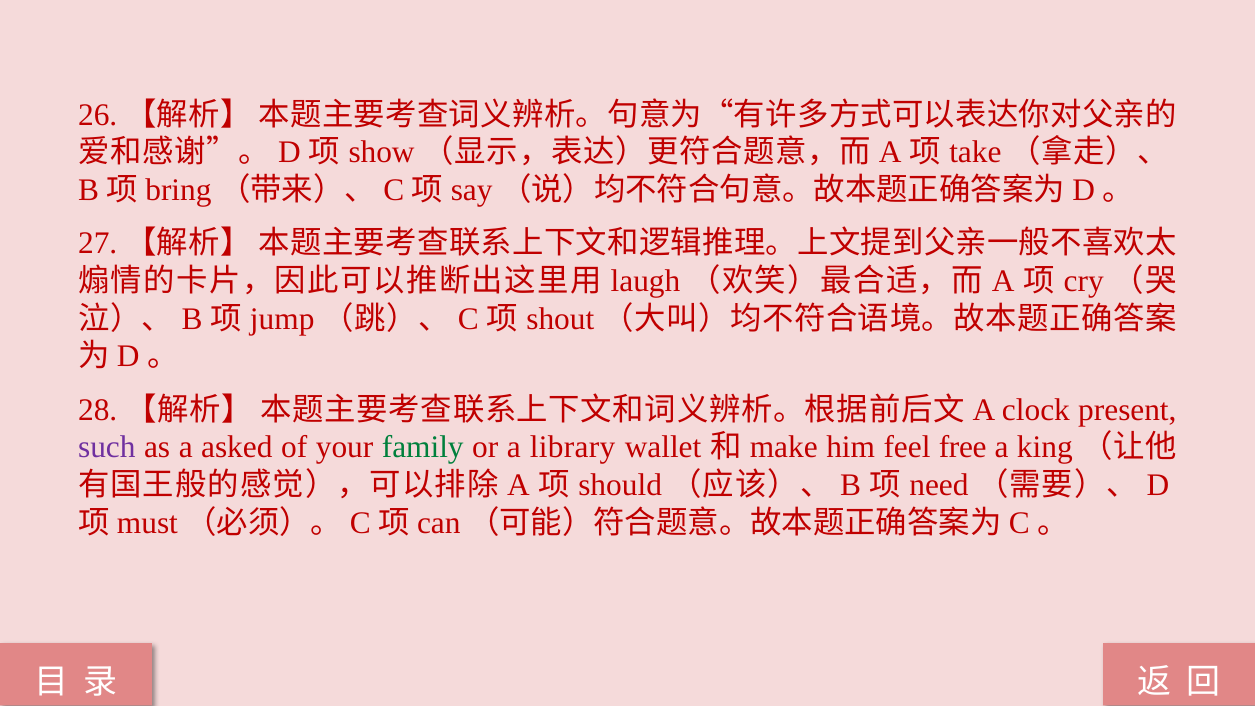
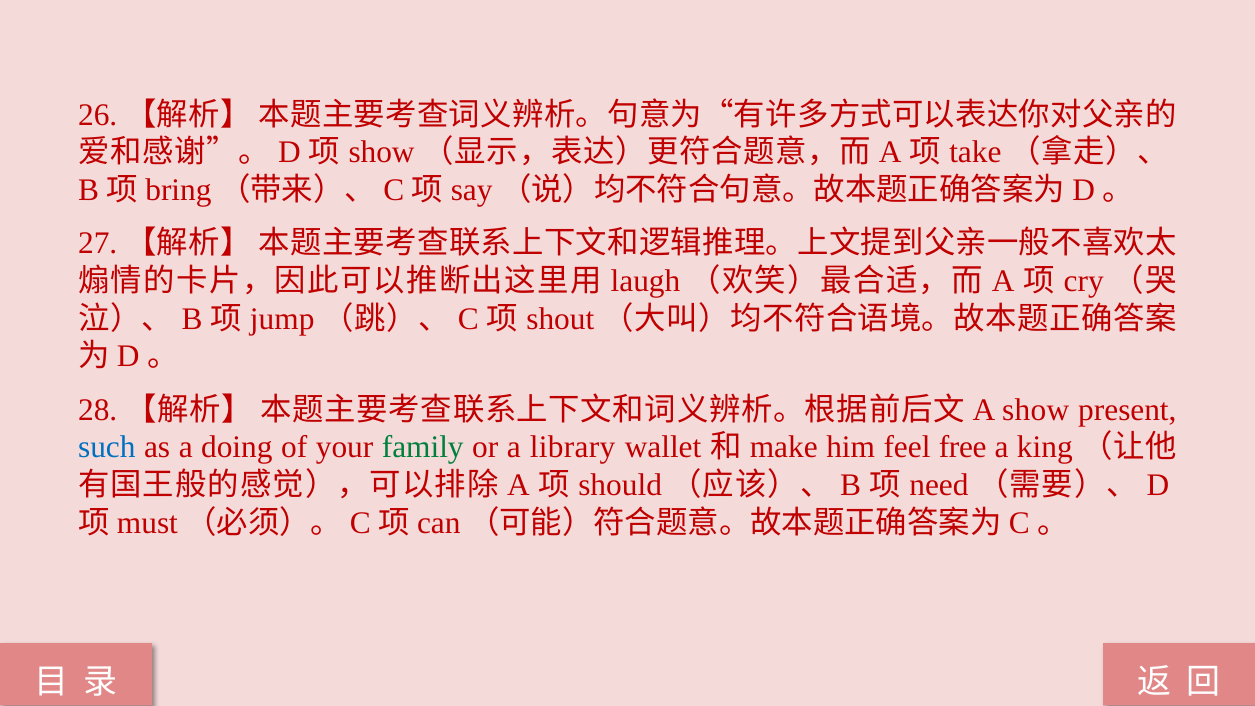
A clock: clock -> show
such colour: purple -> blue
asked: asked -> doing
